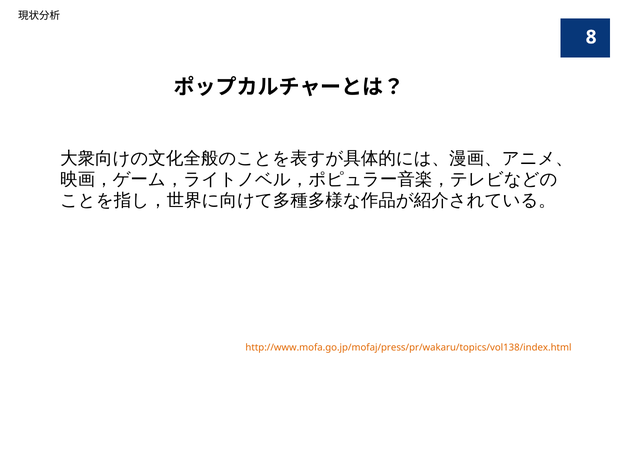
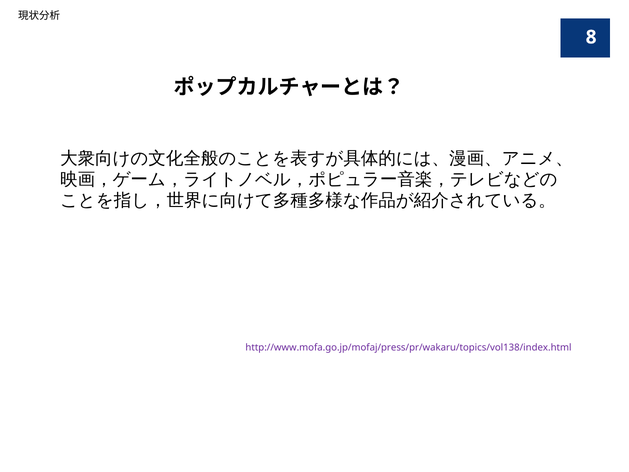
http://www.mofa.go.jp/mofaj/press/pr/wakaru/topics/vol138/index.html colour: orange -> purple
